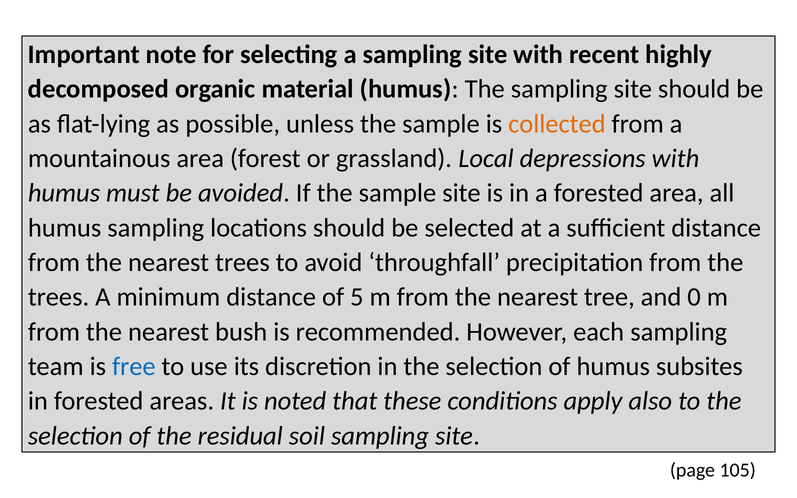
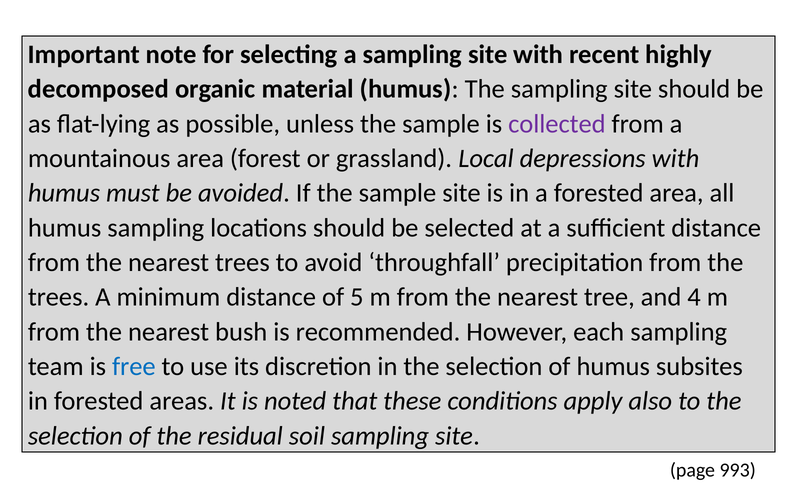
collected colour: orange -> purple
0: 0 -> 4
105: 105 -> 993
